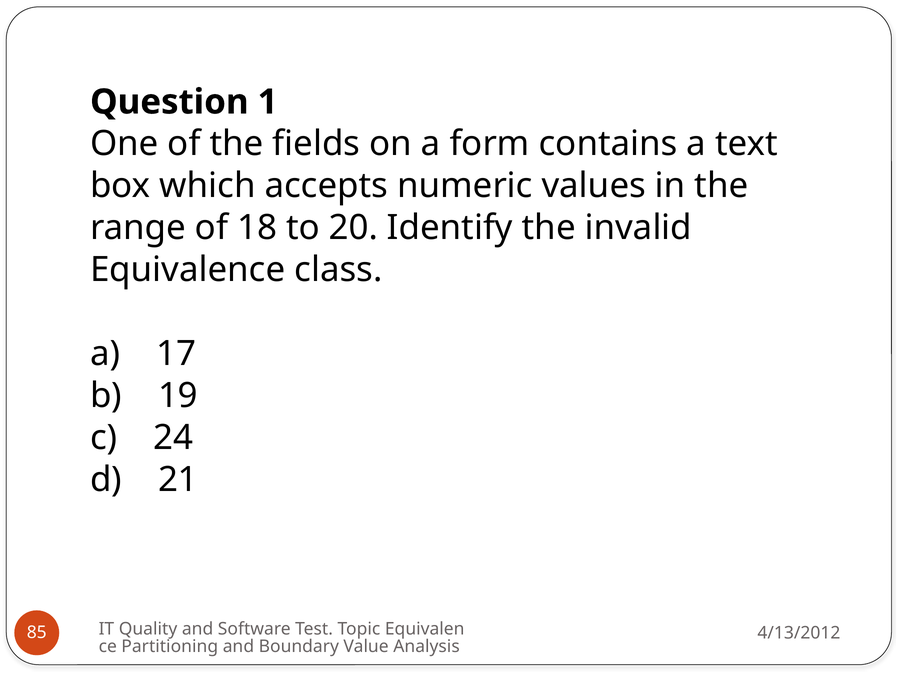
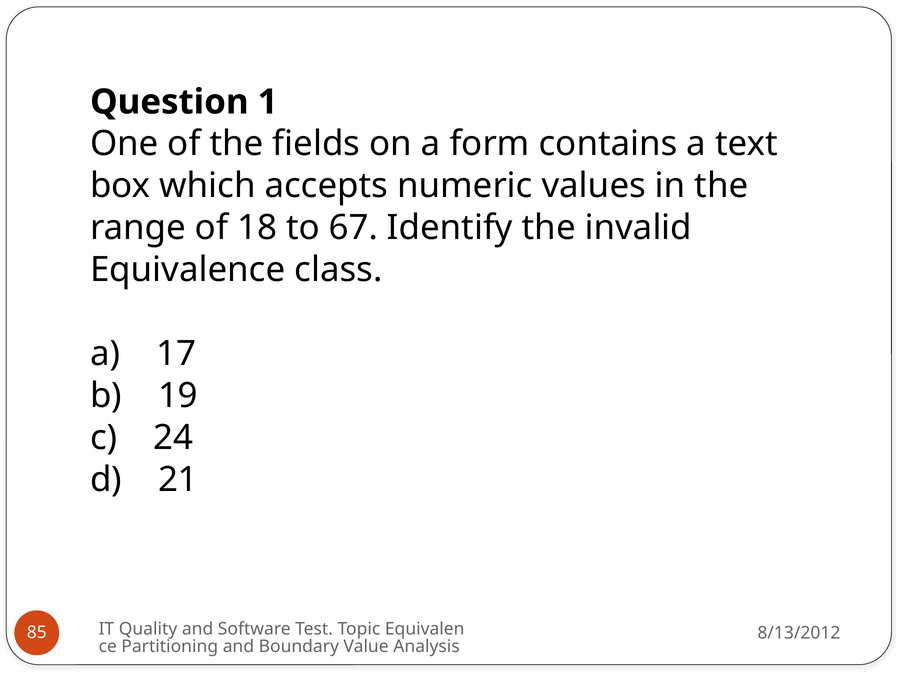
20: 20 -> 67
4/13/2012: 4/13/2012 -> 8/13/2012
